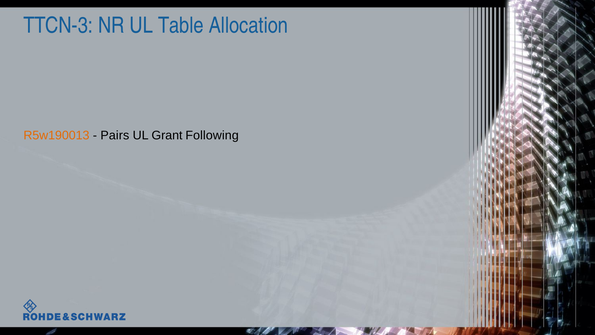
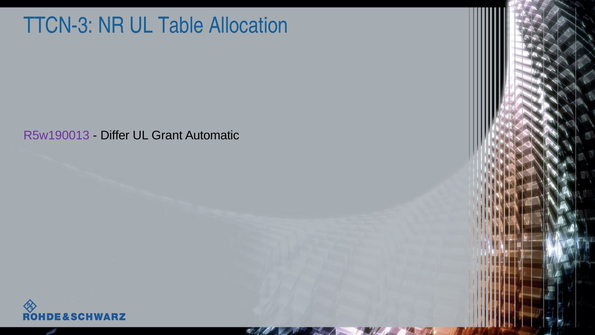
R5w190013 colour: orange -> purple
Pairs: Pairs -> Differ
Following: Following -> Automatic
